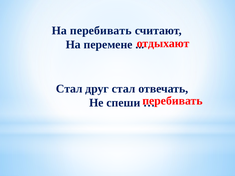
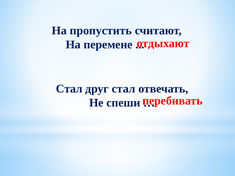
На перебивать: перебивать -> пропустить
